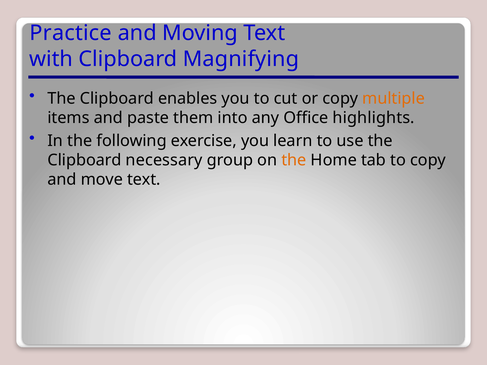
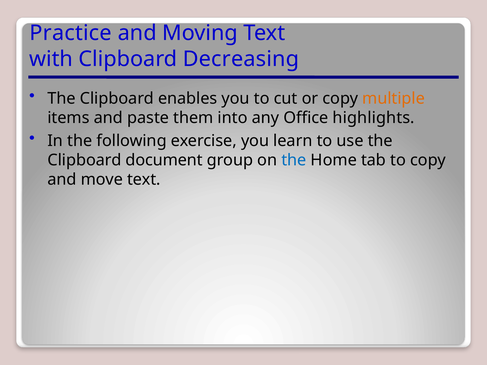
Magnifying: Magnifying -> Decreasing
necessary: necessary -> document
the at (294, 160) colour: orange -> blue
